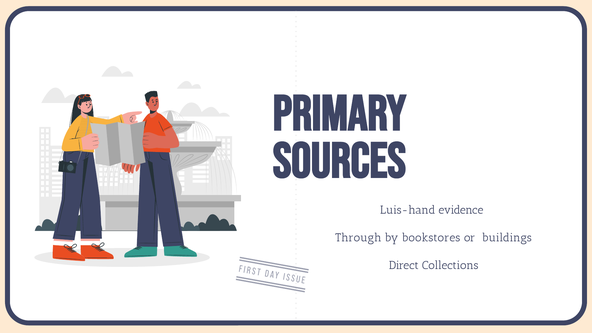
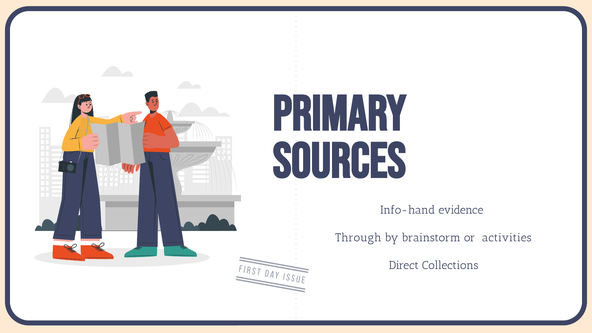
Luis-hand: Luis-hand -> Info-hand
bookstores: bookstores -> brainstorm
buildings: buildings -> activities
